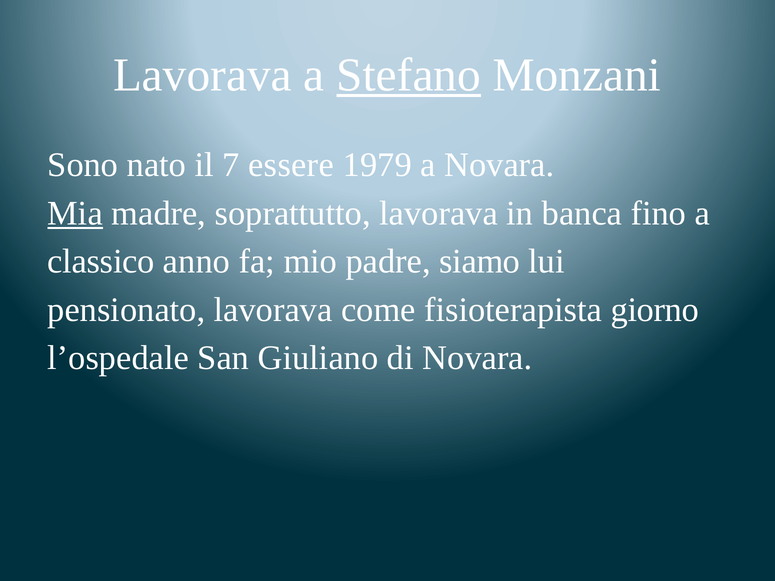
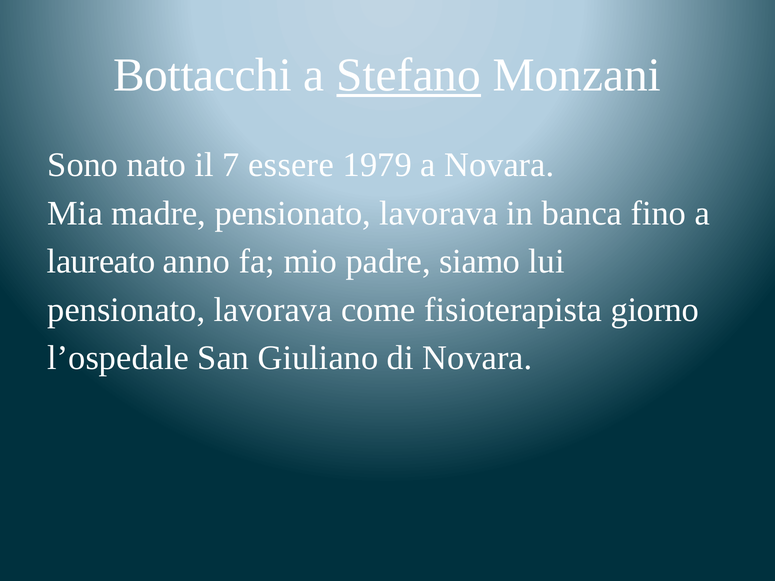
Lavorava at (202, 75): Lavorava -> Bottacchi
Mia underline: present -> none
madre soprattutto: soprattutto -> pensionato
classico: classico -> laureato
